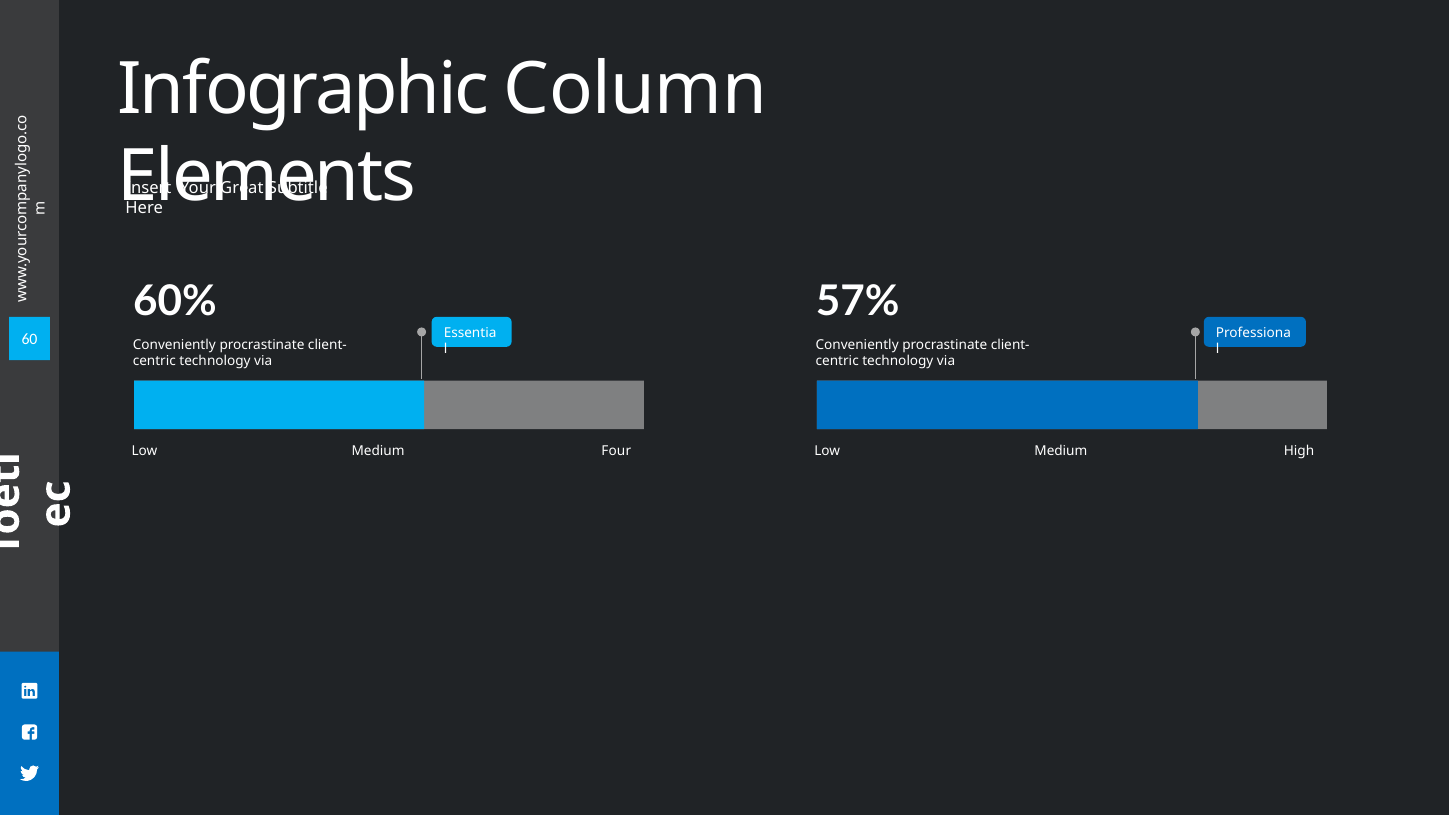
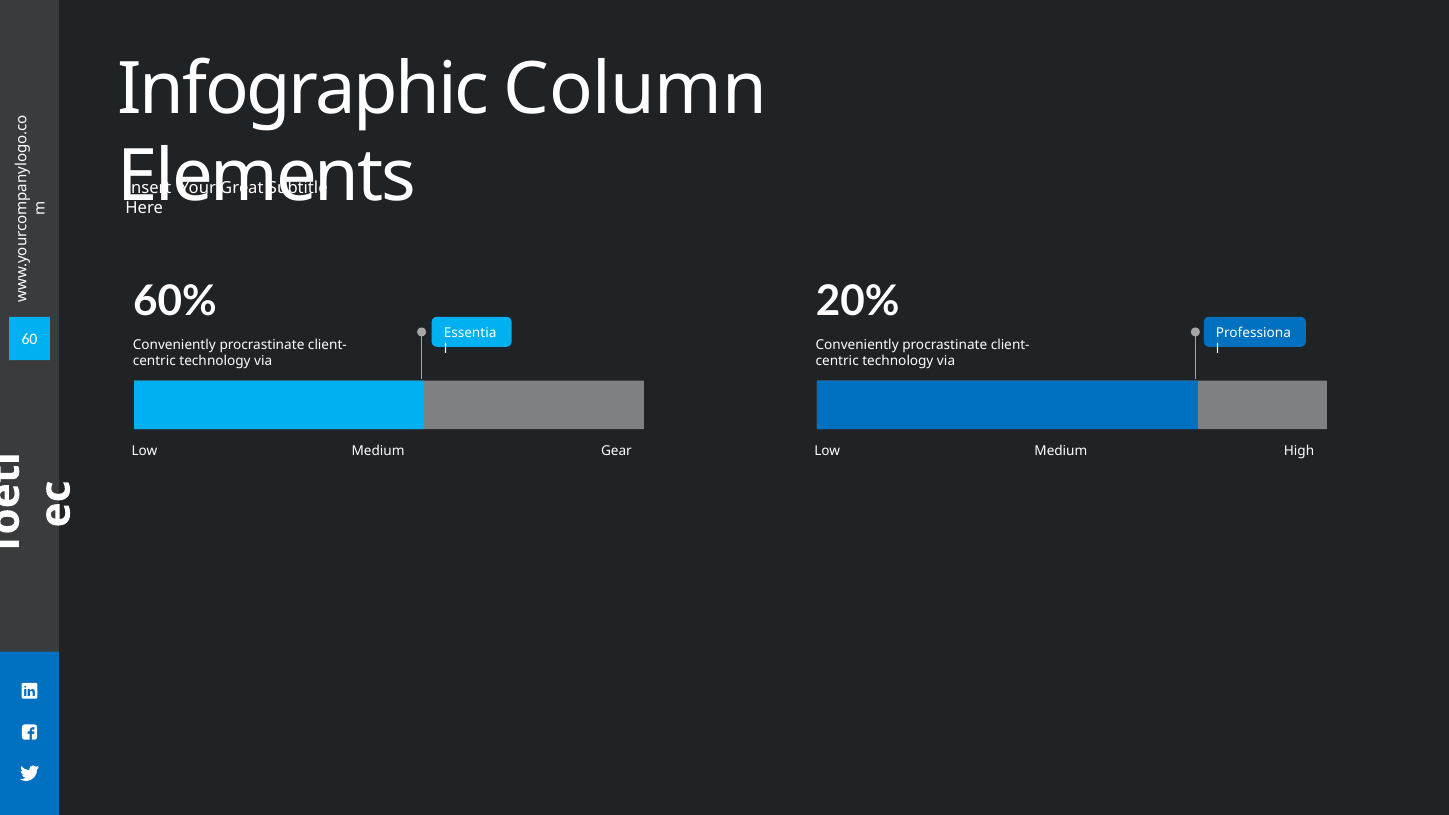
57%: 57% -> 20%
Four: Four -> Gear
